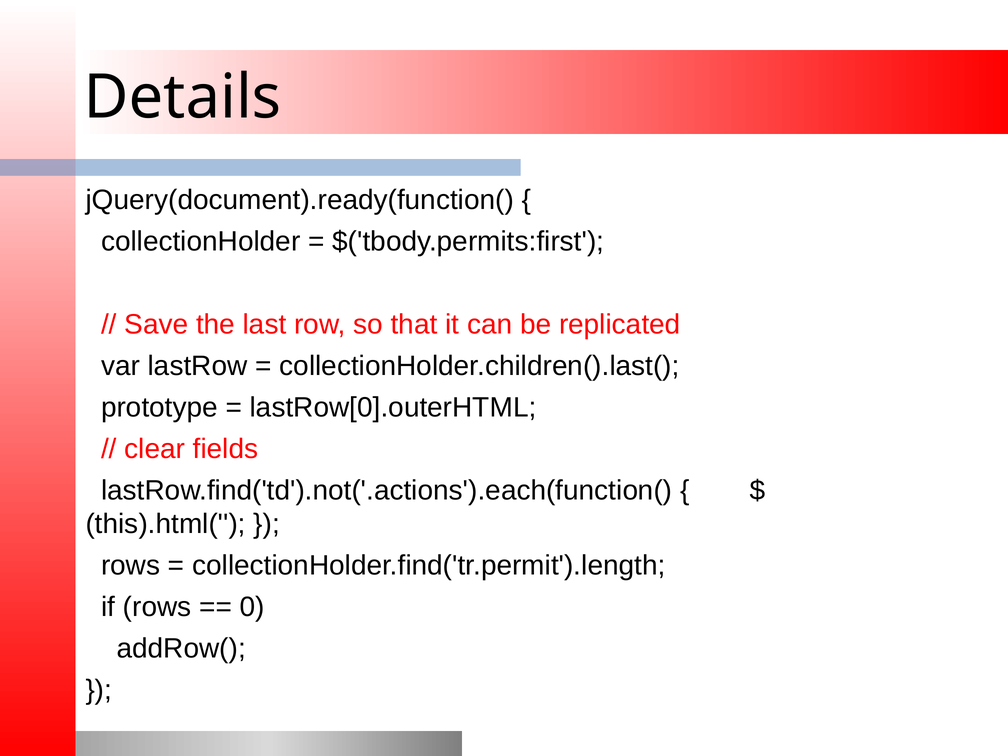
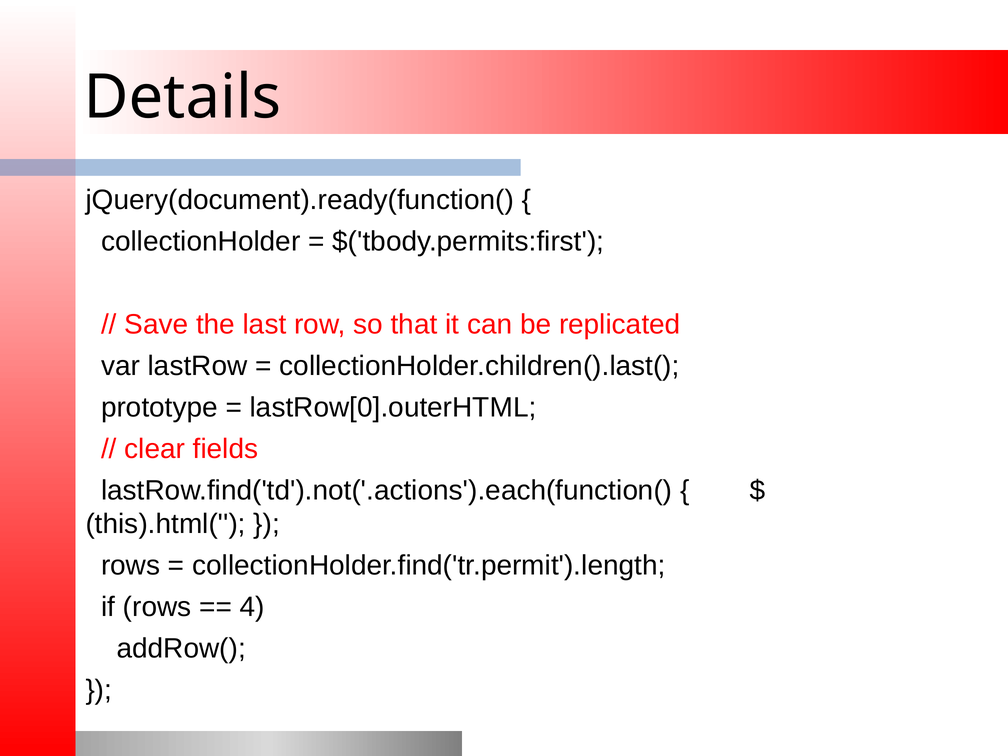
0: 0 -> 4
